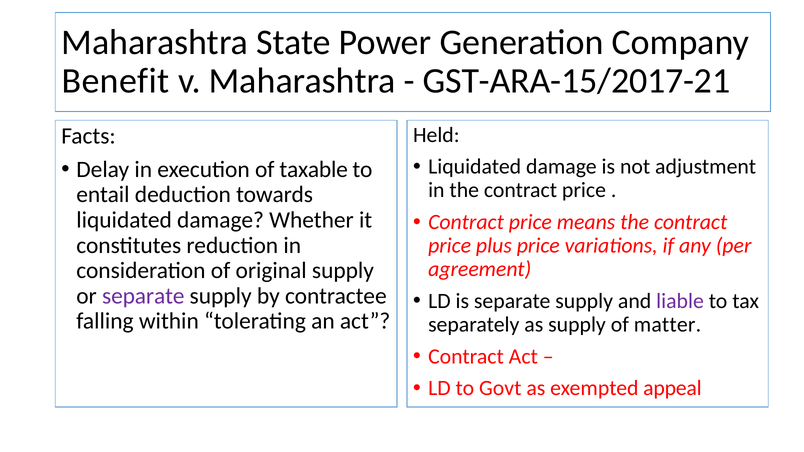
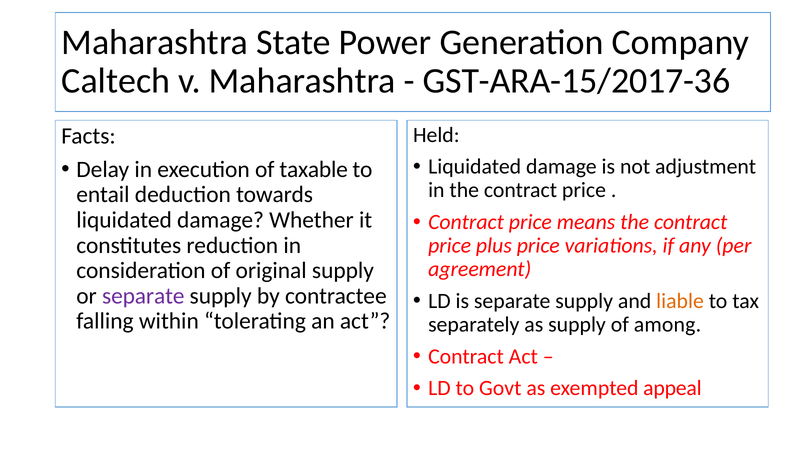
Benefit: Benefit -> Caltech
GST-ARA-15/2017-21: GST-ARA-15/2017-21 -> GST-ARA-15/2017-36
liable colour: purple -> orange
matter: matter -> among
